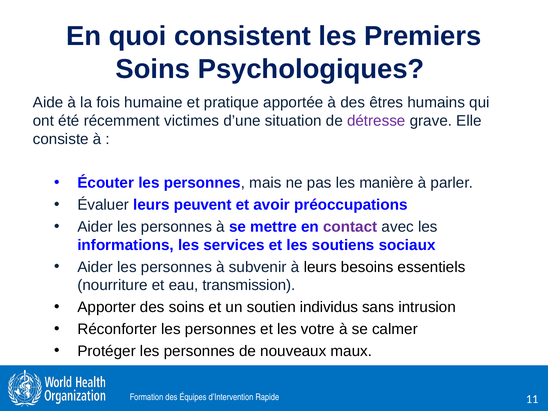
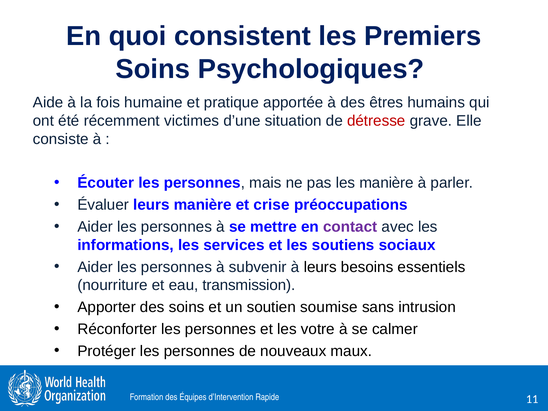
détresse colour: purple -> red
leurs peuvent: peuvent -> manière
avoir: avoir -> crise
individus: individus -> soumise
